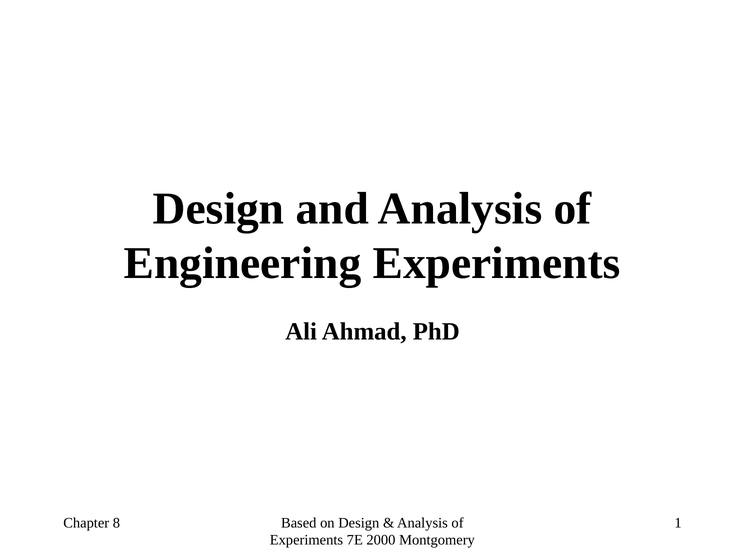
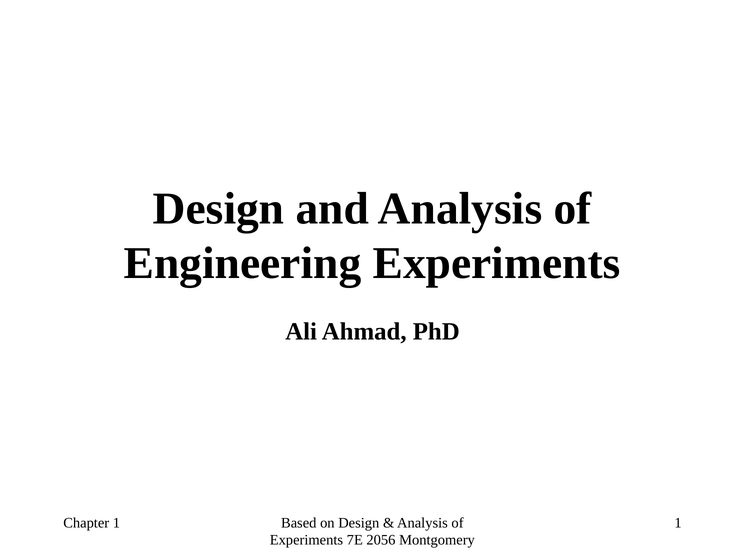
Chapter 8: 8 -> 1
2000: 2000 -> 2056
